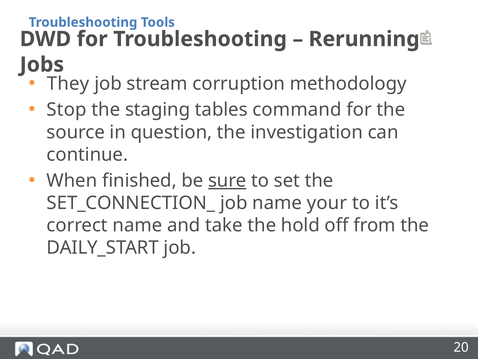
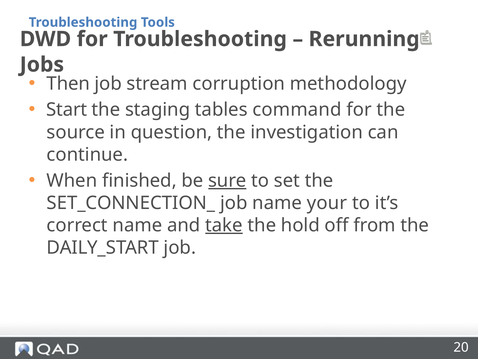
They: They -> Then
Stop: Stop -> Start
take underline: none -> present
